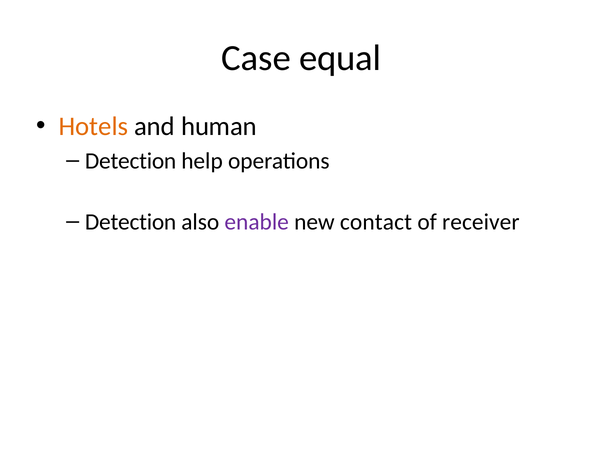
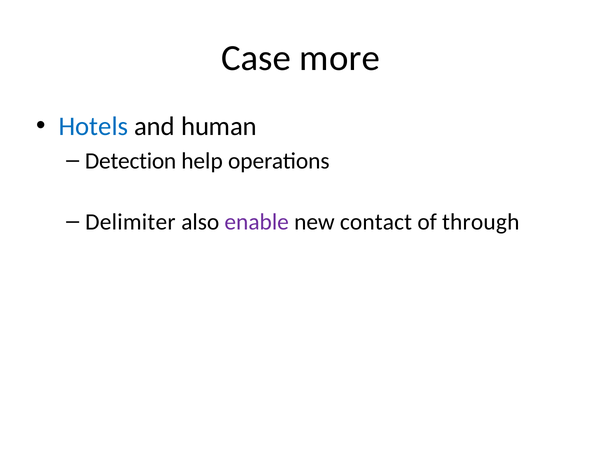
equal: equal -> more
Hotels colour: orange -> blue
Detection at (131, 222): Detection -> Delimiter
receiver: receiver -> through
